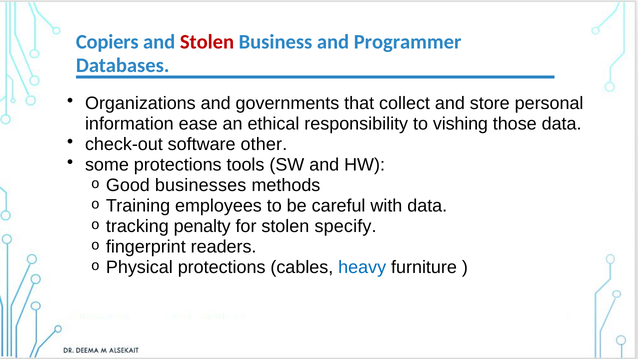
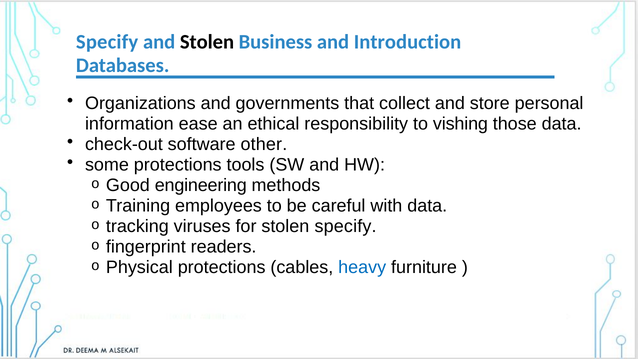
Copiers at (107, 42): Copiers -> Specify
Stolen at (207, 42) colour: red -> black
Programmer: Programmer -> Introduction
businesses: businesses -> engineering
penalty: penalty -> viruses
